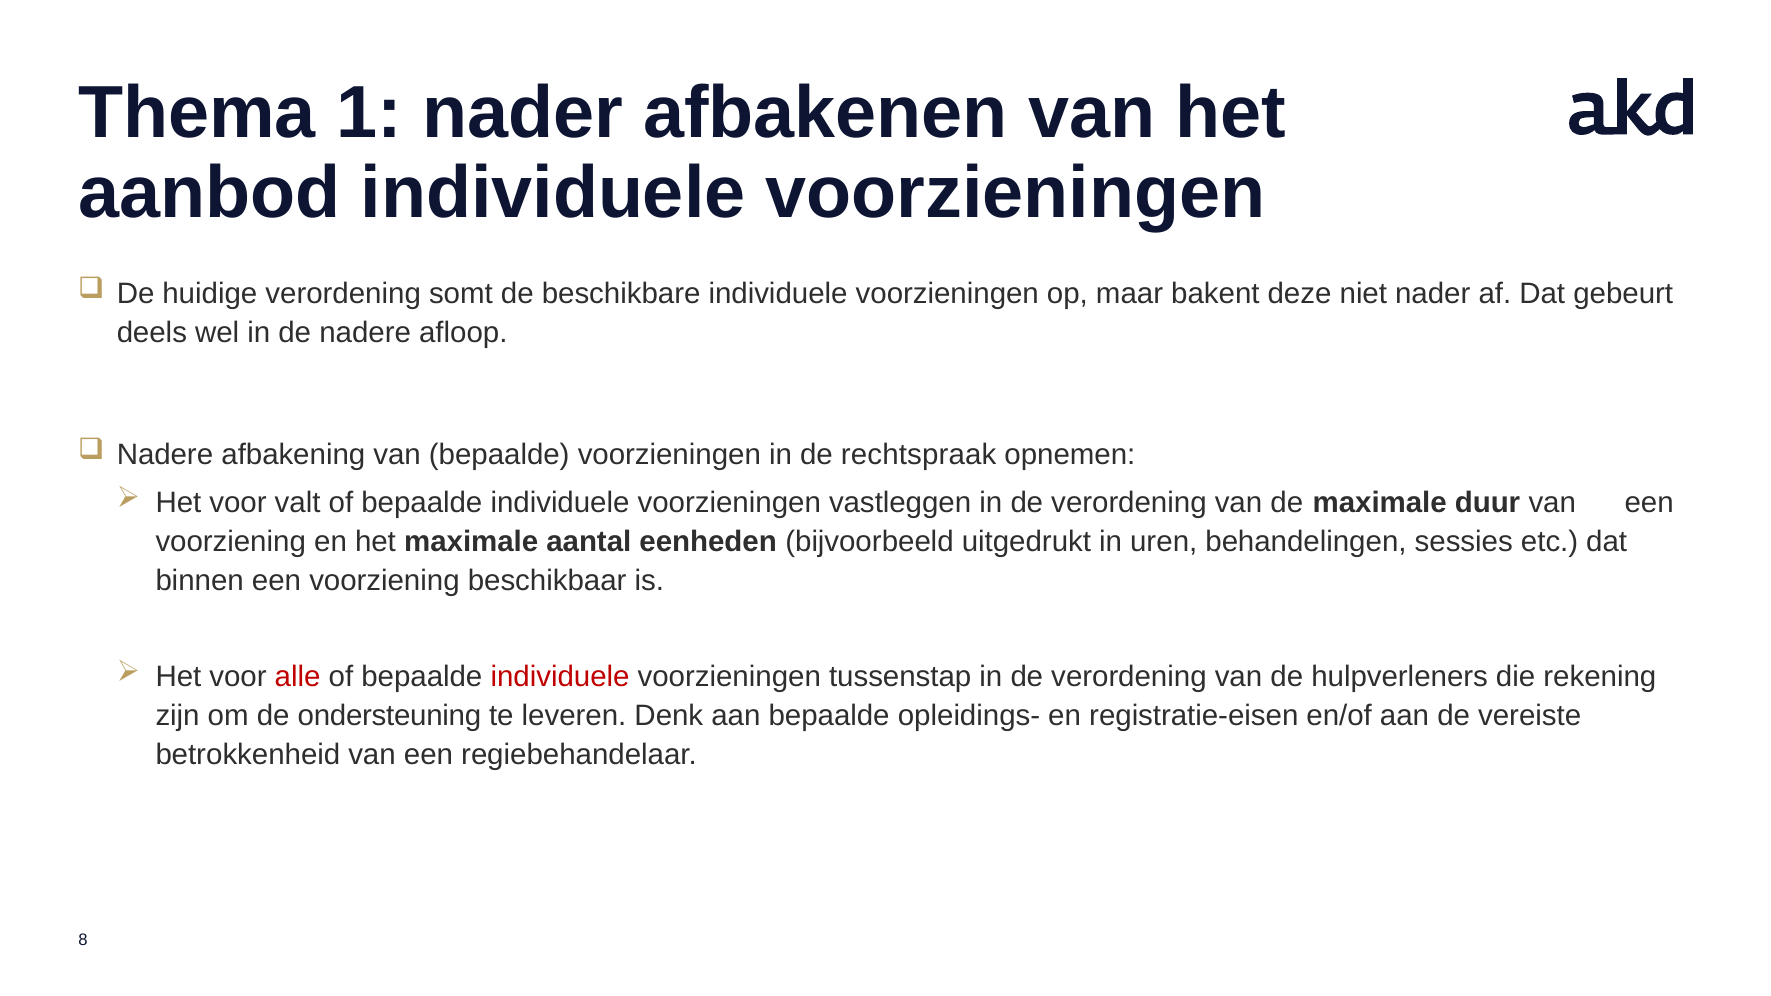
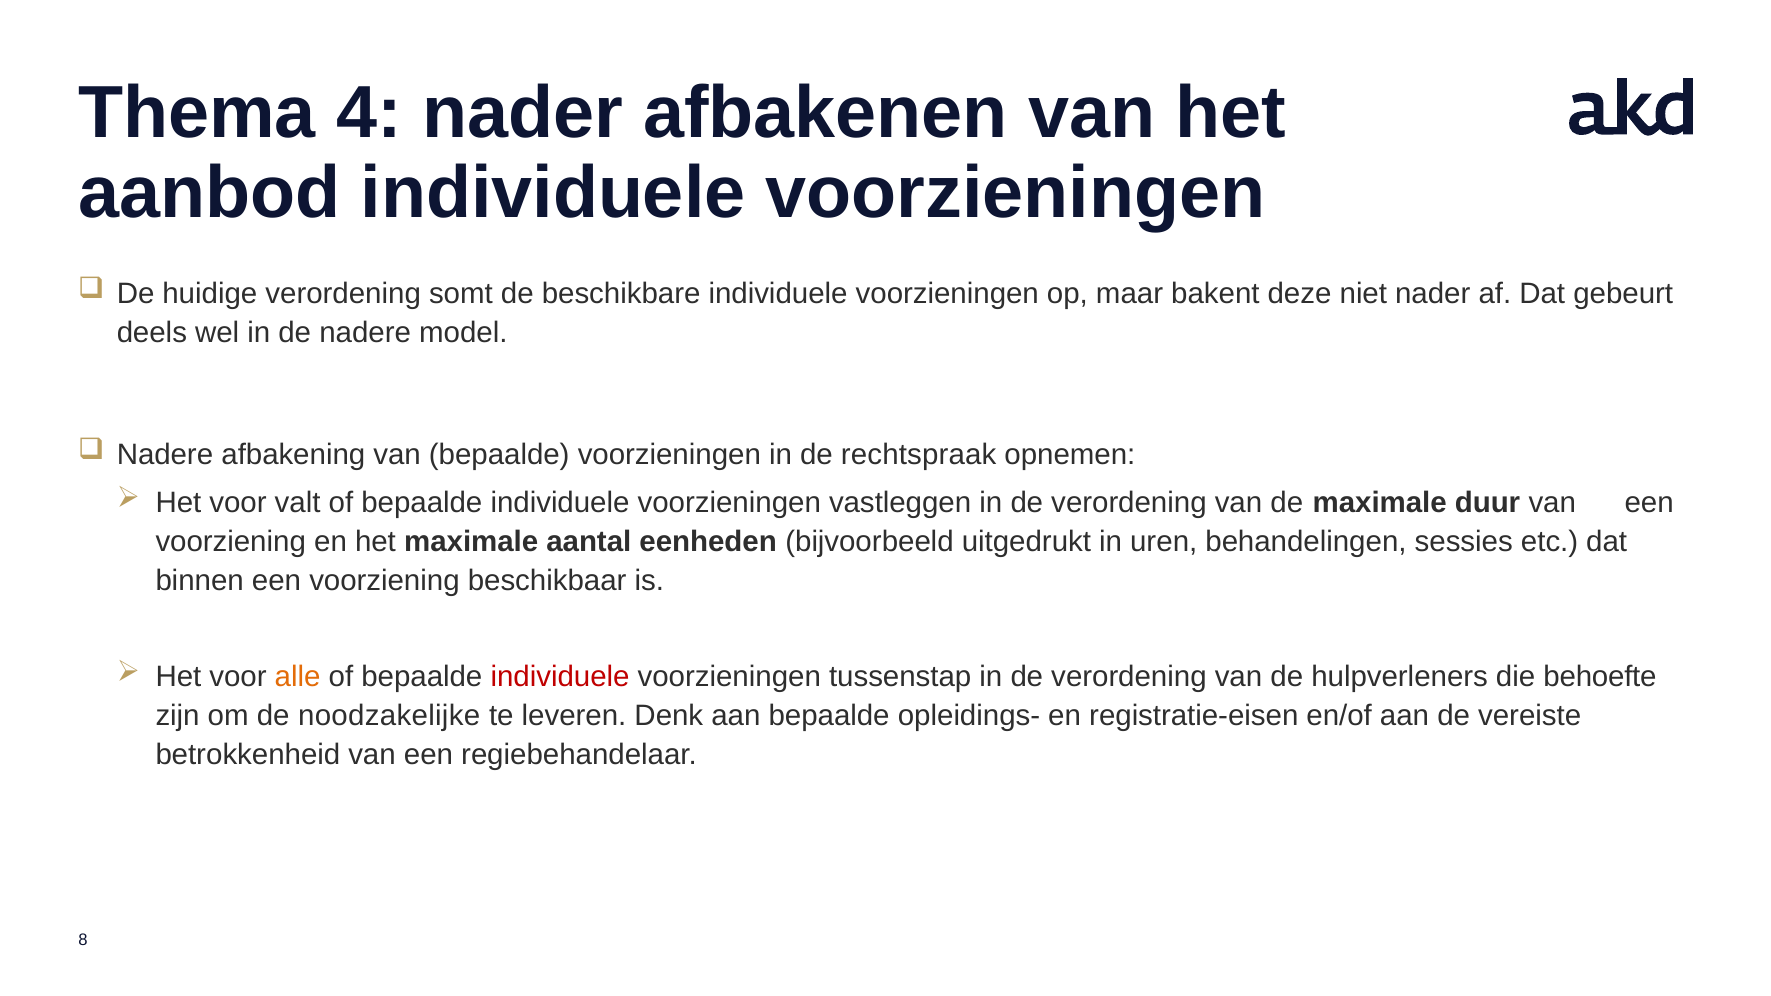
1: 1 -> 4
afloop: afloop -> model
alle colour: red -> orange
rekening: rekening -> behoefte
ondersteuning: ondersteuning -> noodzakelijke
